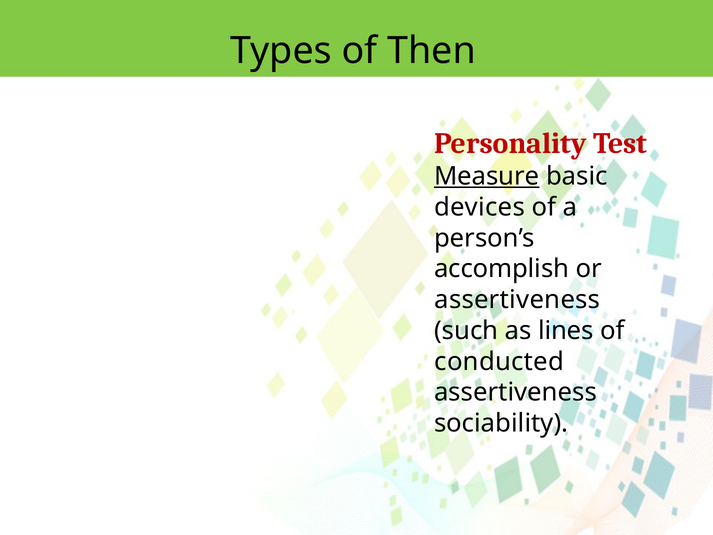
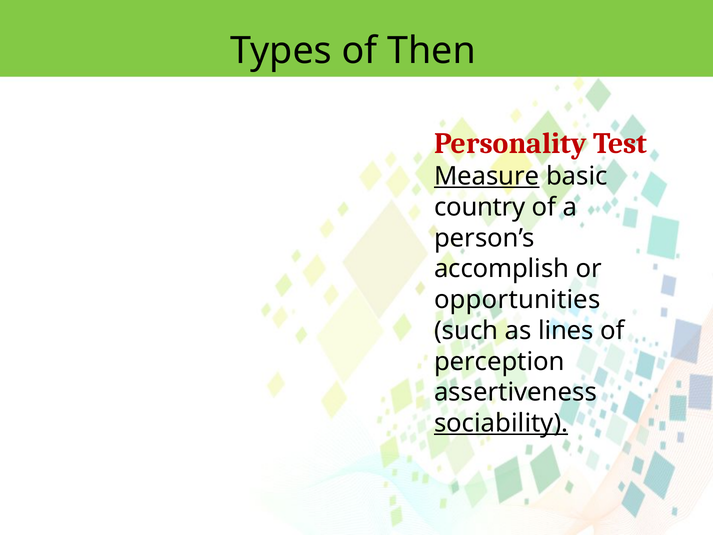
devices: devices -> country
assertiveness at (517, 300): assertiveness -> opportunities
conducted: conducted -> perception
sociability underline: none -> present
